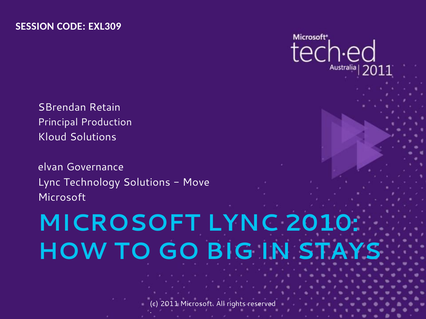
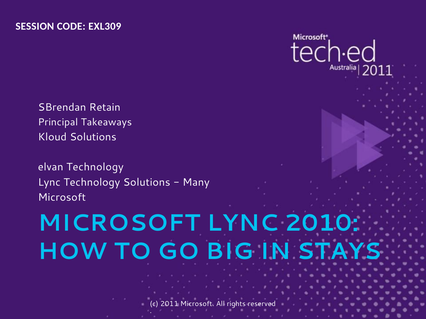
Production: Production -> Takeaways
elvan Governance: Governance -> Technology
Move: Move -> Many
